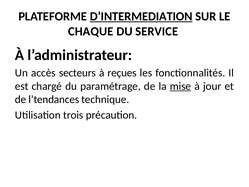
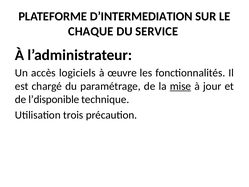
D’INTERMEDIATION underline: present -> none
secteurs: secteurs -> logiciels
reçues: reçues -> œuvre
l’tendances: l’tendances -> l’disponible
